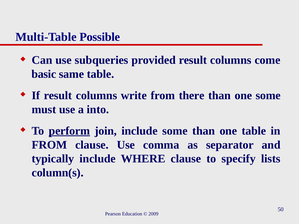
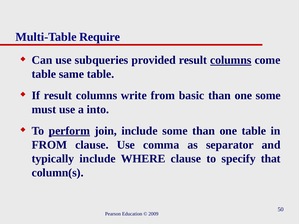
Possible: Possible -> Require
columns at (231, 60) underline: none -> present
basic at (44, 74): basic -> table
there: there -> basic
lists: lists -> that
